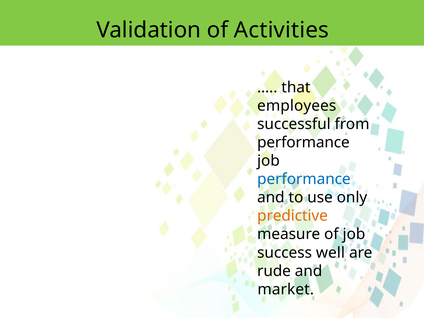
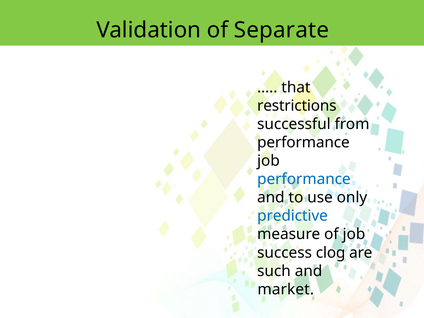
Activities: Activities -> Separate
employees: employees -> restrictions
predictive colour: orange -> blue
well: well -> clog
rude: rude -> such
